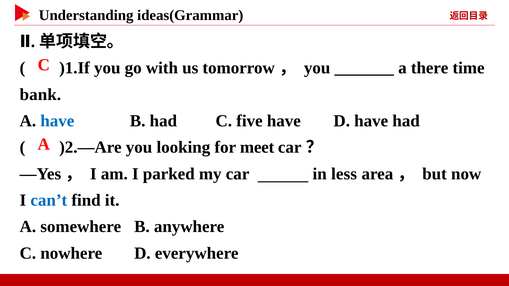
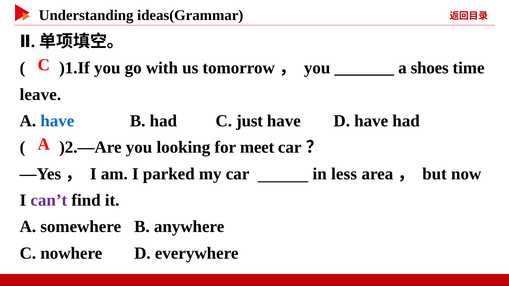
there: there -> shoes
bank: bank -> leave
five: five -> just
can’t colour: blue -> purple
